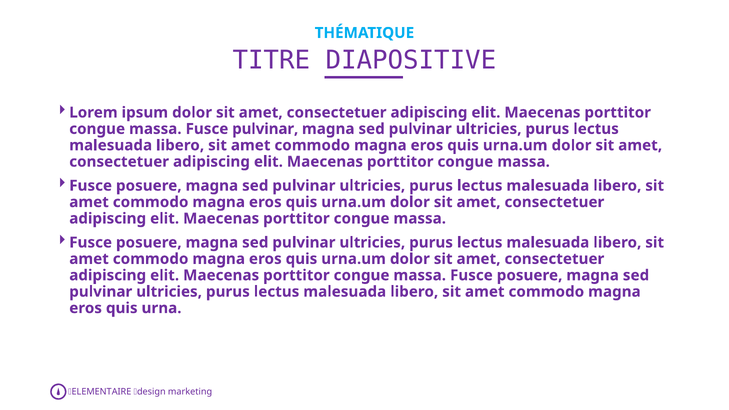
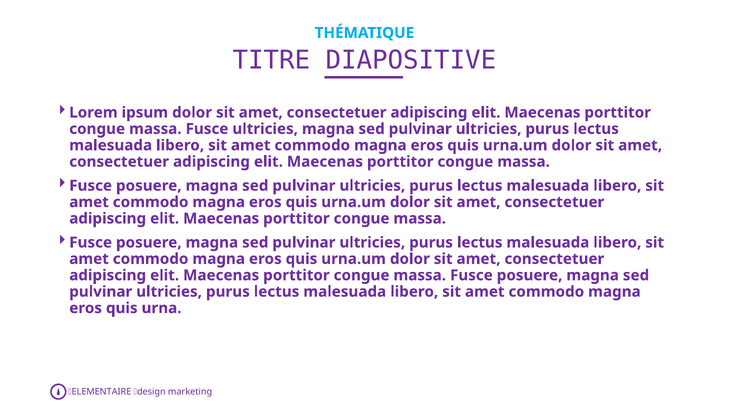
Fusce pulvinar: pulvinar -> ultricies
